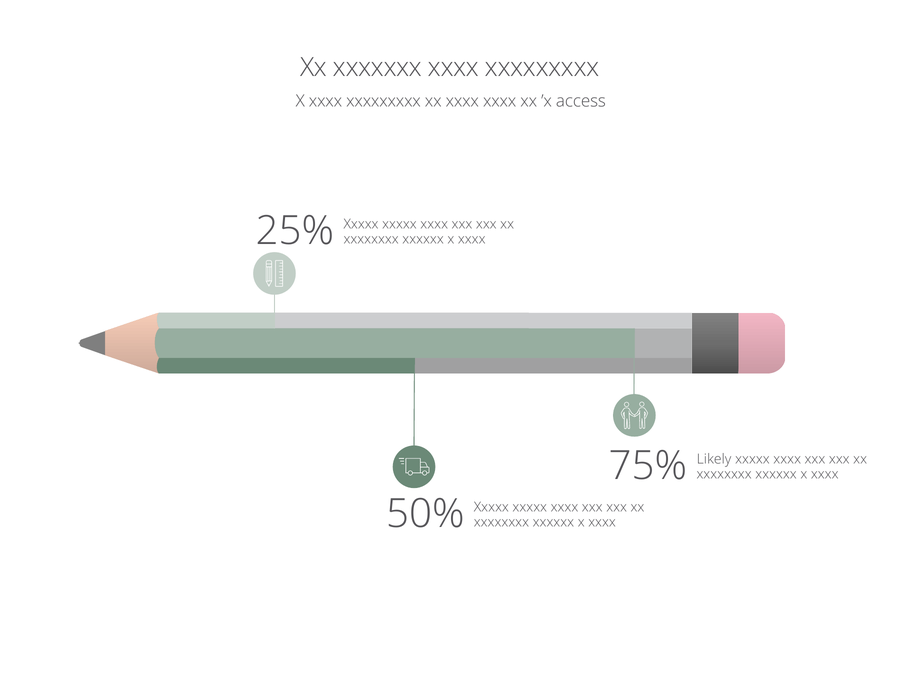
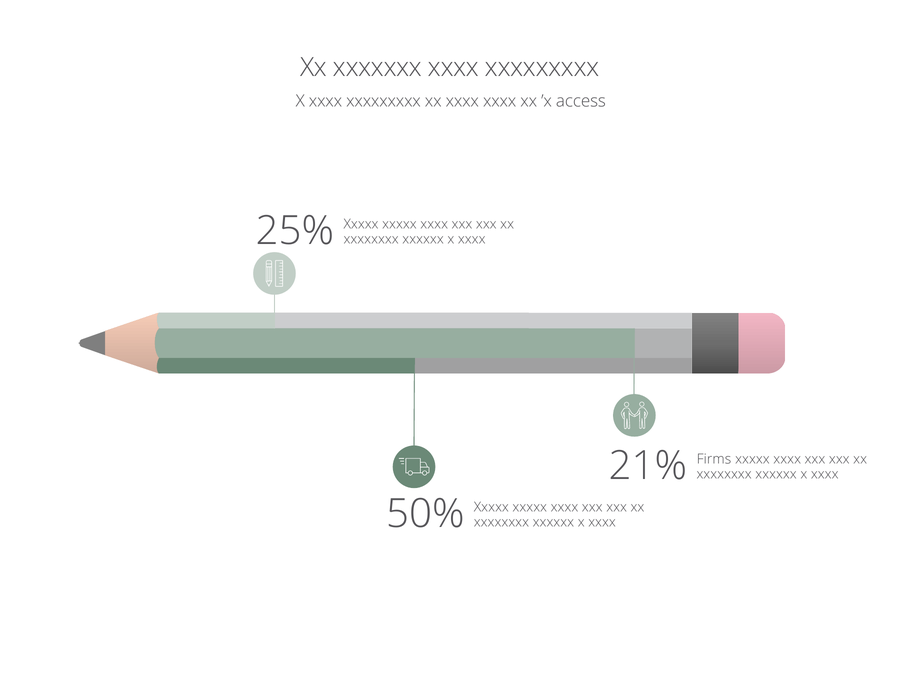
75%: 75% -> 21%
Likely: Likely -> Firms
